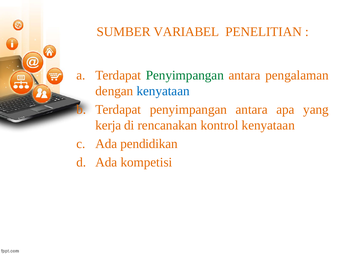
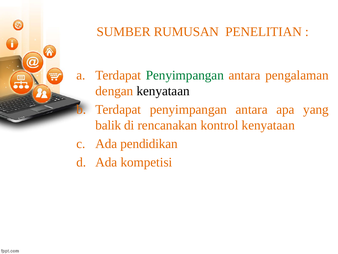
VARIABEL: VARIABEL -> RUMUSAN
kenyataan at (163, 91) colour: blue -> black
kerja: kerja -> balik
